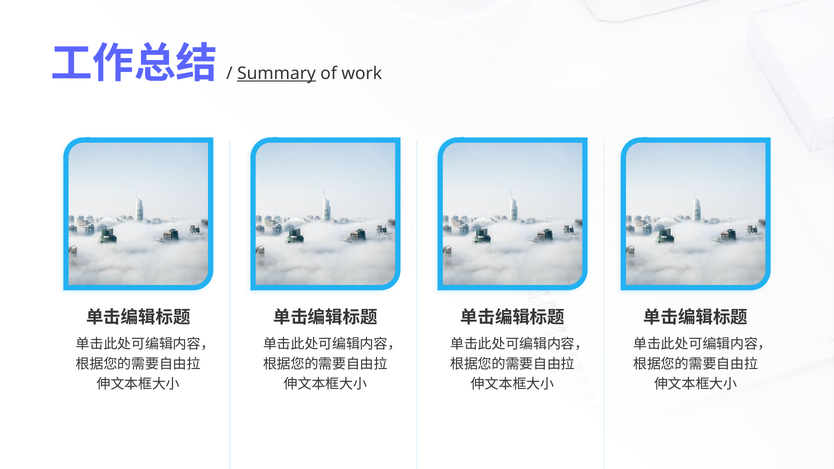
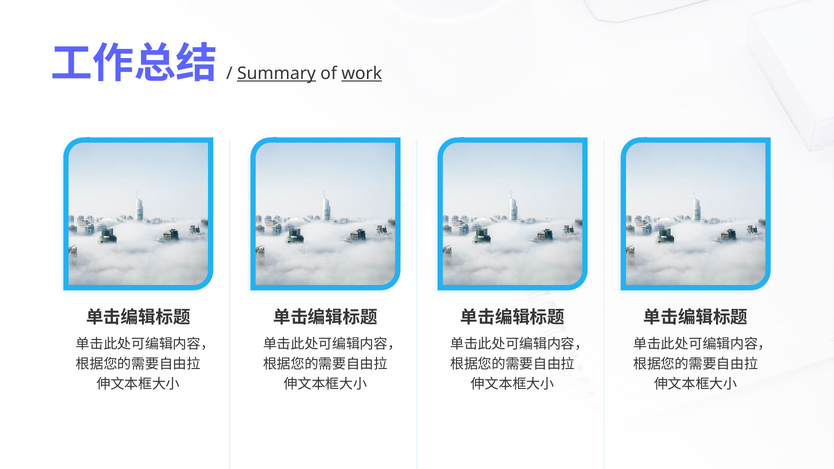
work underline: none -> present
